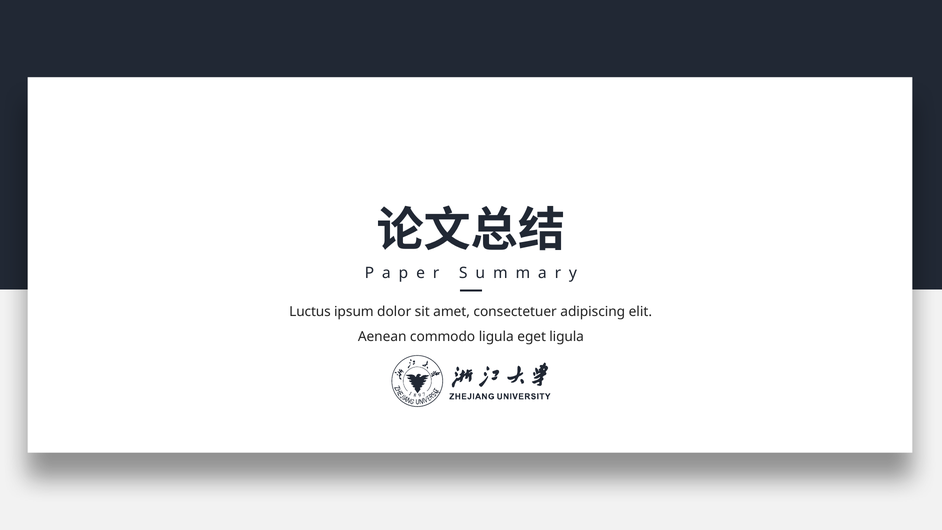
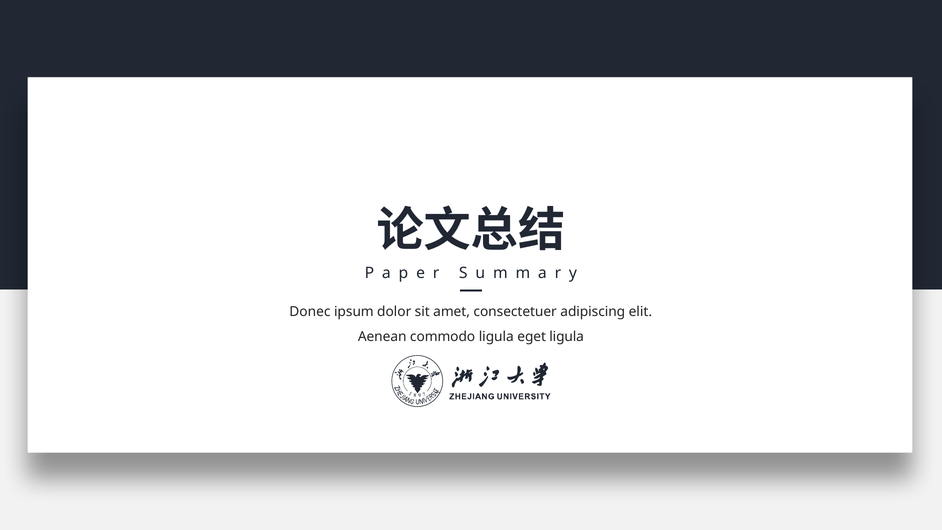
Luctus: Luctus -> Donec
